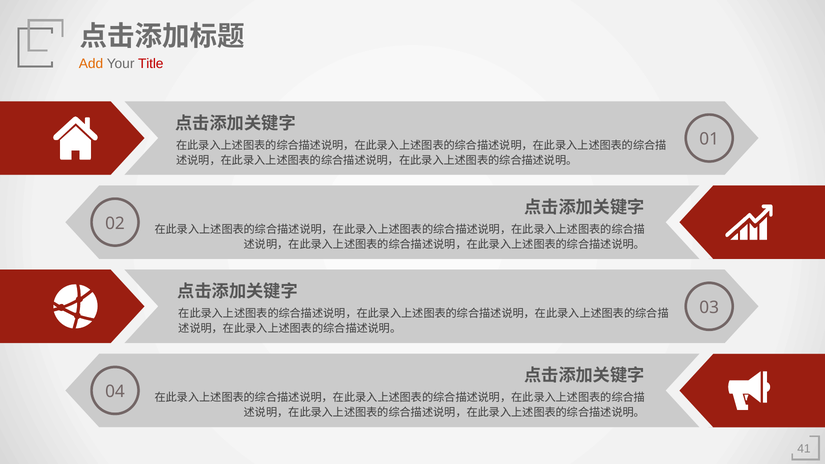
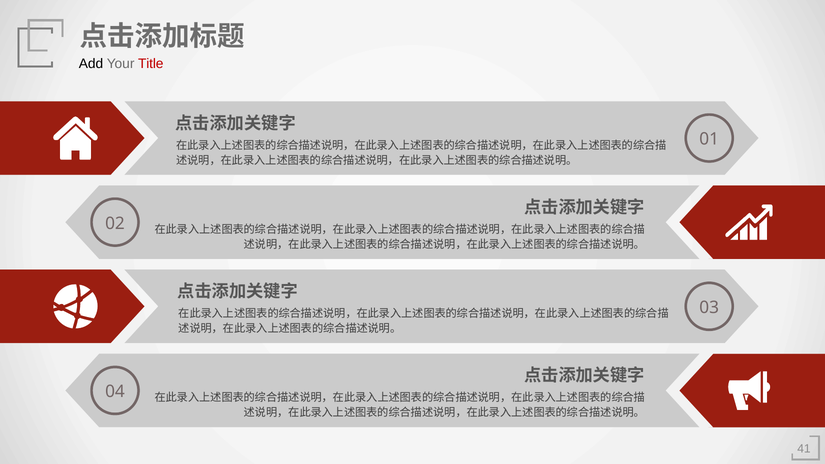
Add colour: orange -> black
